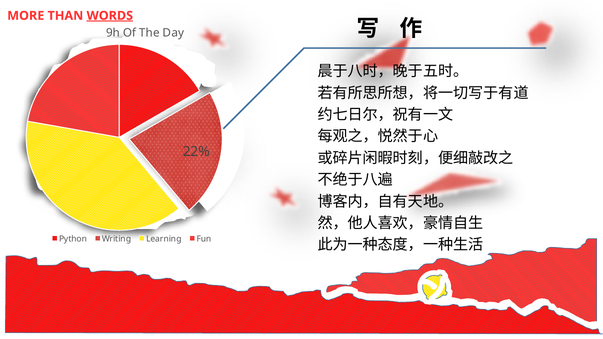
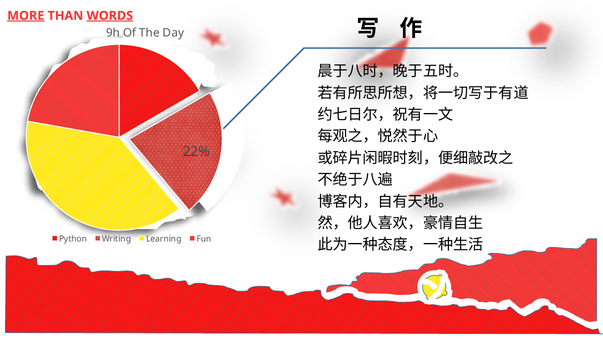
MORE underline: none -> present
